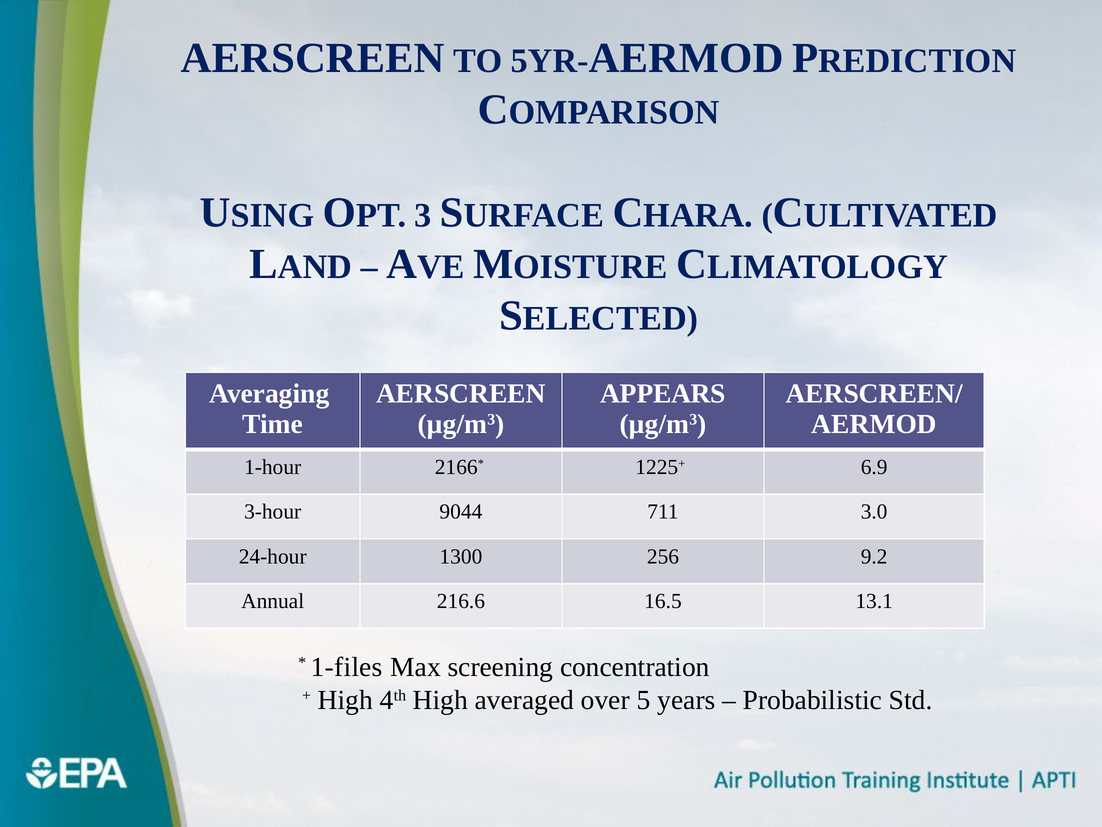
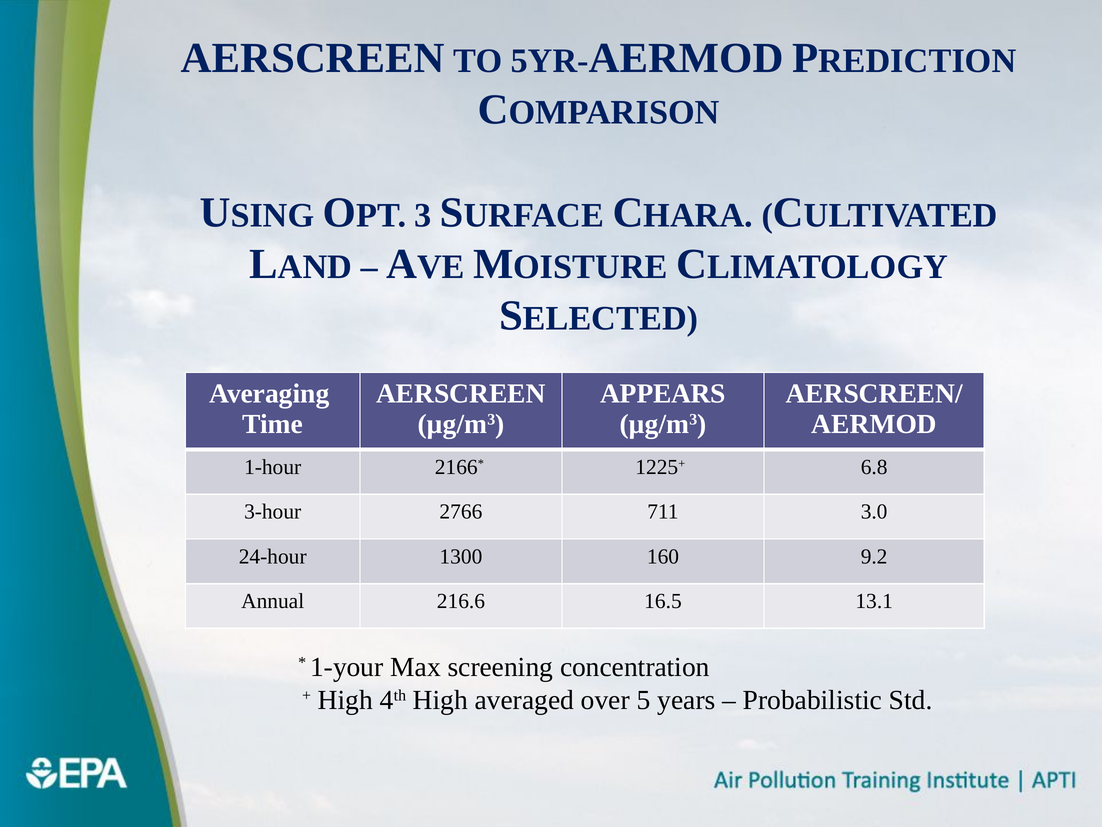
6.9: 6.9 -> 6.8
9044: 9044 -> 2766
256: 256 -> 160
1-files: 1-files -> 1-your
